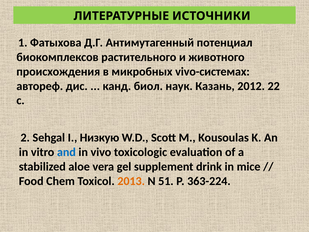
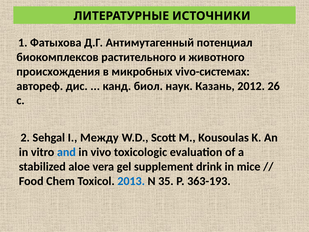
22: 22 -> 26
Низкую: Низкую -> Между
2013 colour: orange -> blue
51: 51 -> 35
363-224: 363-224 -> 363-193
